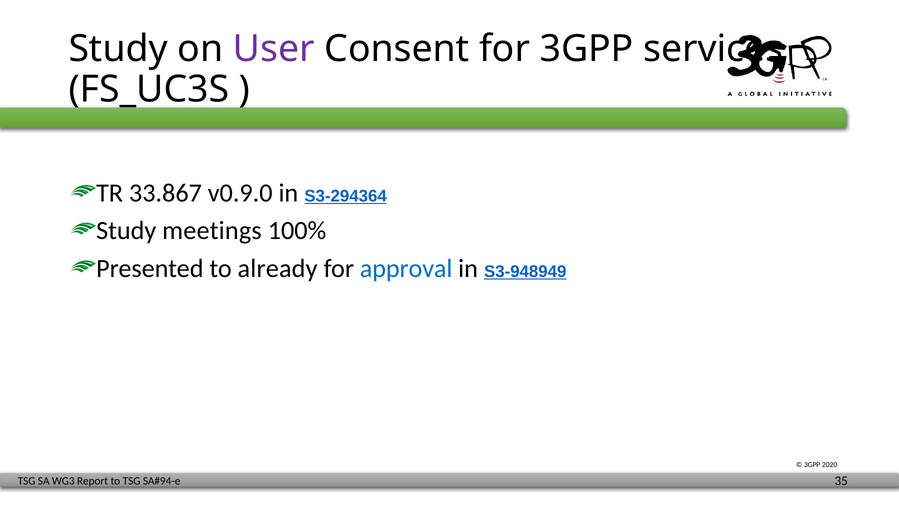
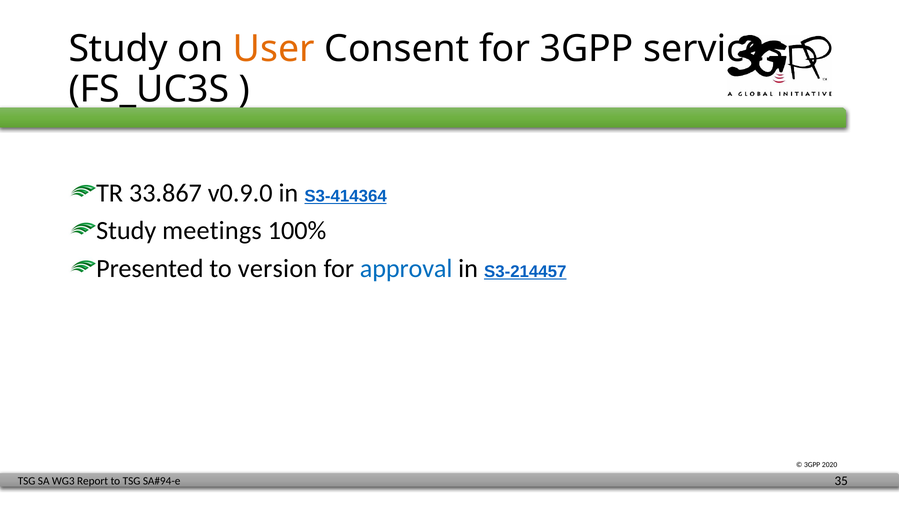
User colour: purple -> orange
S3-294364: S3-294364 -> S3-414364
already: already -> version
S3-948949: S3-948949 -> S3-214457
